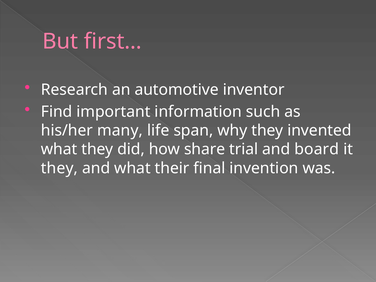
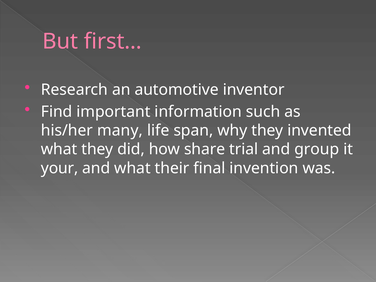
board: board -> group
they at (59, 168): they -> your
